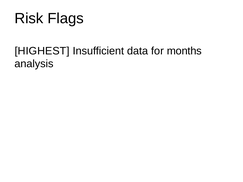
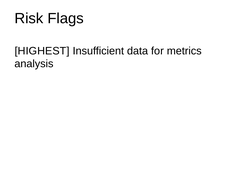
months: months -> metrics
